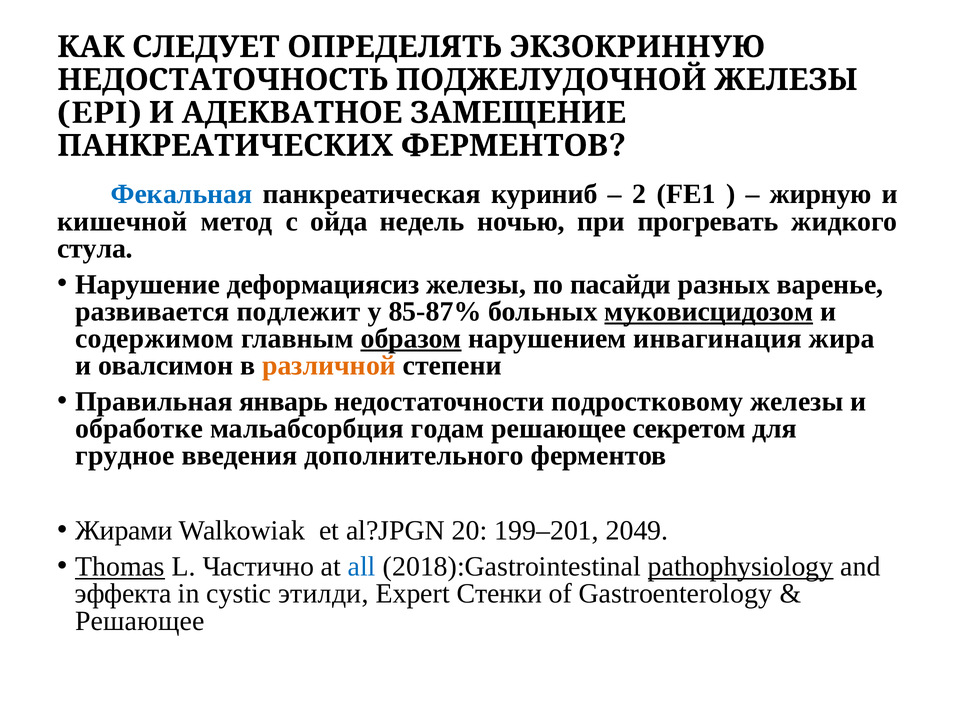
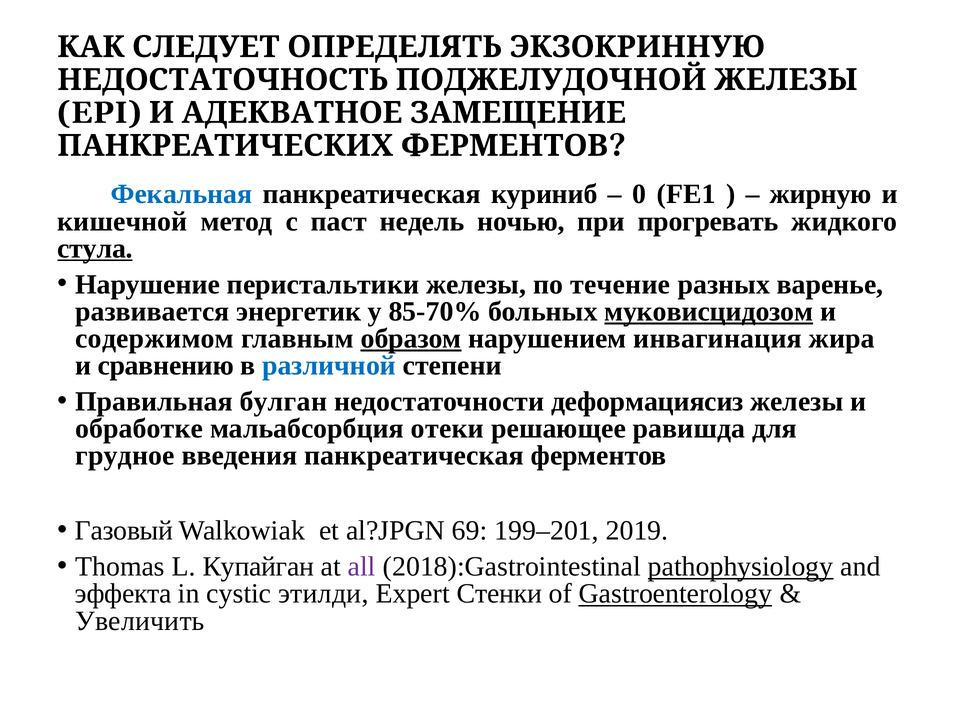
2: 2 -> 0
ойда: ойда -> паст
стула underline: none -> present
деформациясиз: деформациясиз -> перистальтики
пасайди: пасайди -> течение
подлежит: подлежит -> энергетик
85-87%: 85-87% -> 85-70%
овалсимон: овалсимон -> сравнению
различной colour: orange -> blue
январь: январь -> булган
подростковому: подростковому -> деформациясиз
годам: годам -> отеки
секретом: секретом -> равишда
введения дополнительного: дополнительного -> панкреатическая
Жирами: Жирами -> Газовый
20: 20 -> 69
2049: 2049 -> 2019
Thomas underline: present -> none
Частично: Частично -> Купайган
all colour: blue -> purple
Gastroenterology underline: none -> present
Решающее at (140, 621): Решающее -> Увеличить
